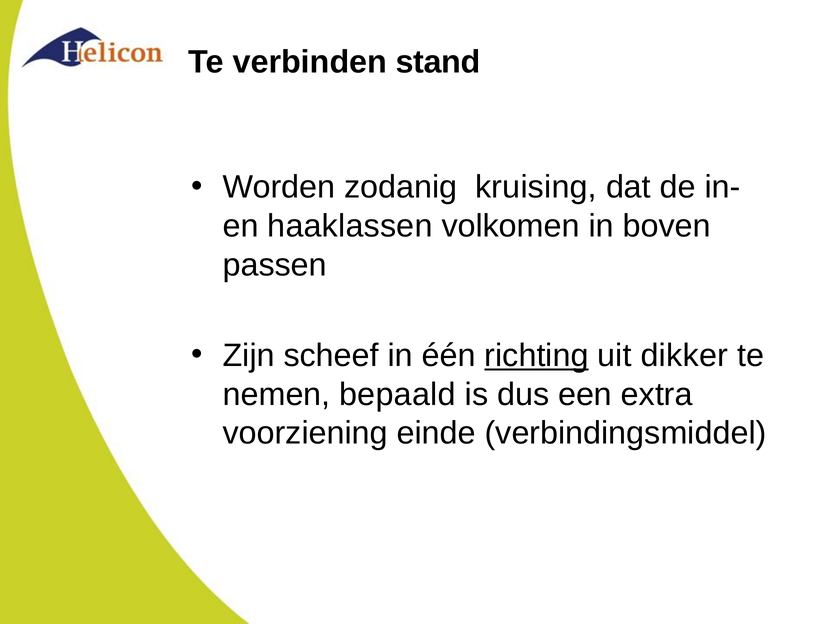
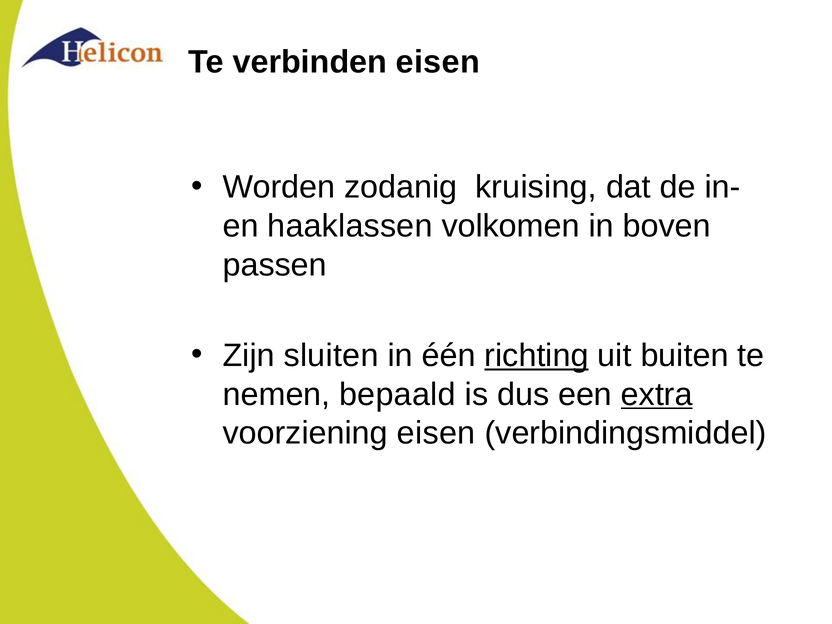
verbinden stand: stand -> eisen
scheef: scheef -> sluiten
dikker: dikker -> buiten
extra underline: none -> present
voorziening einde: einde -> eisen
